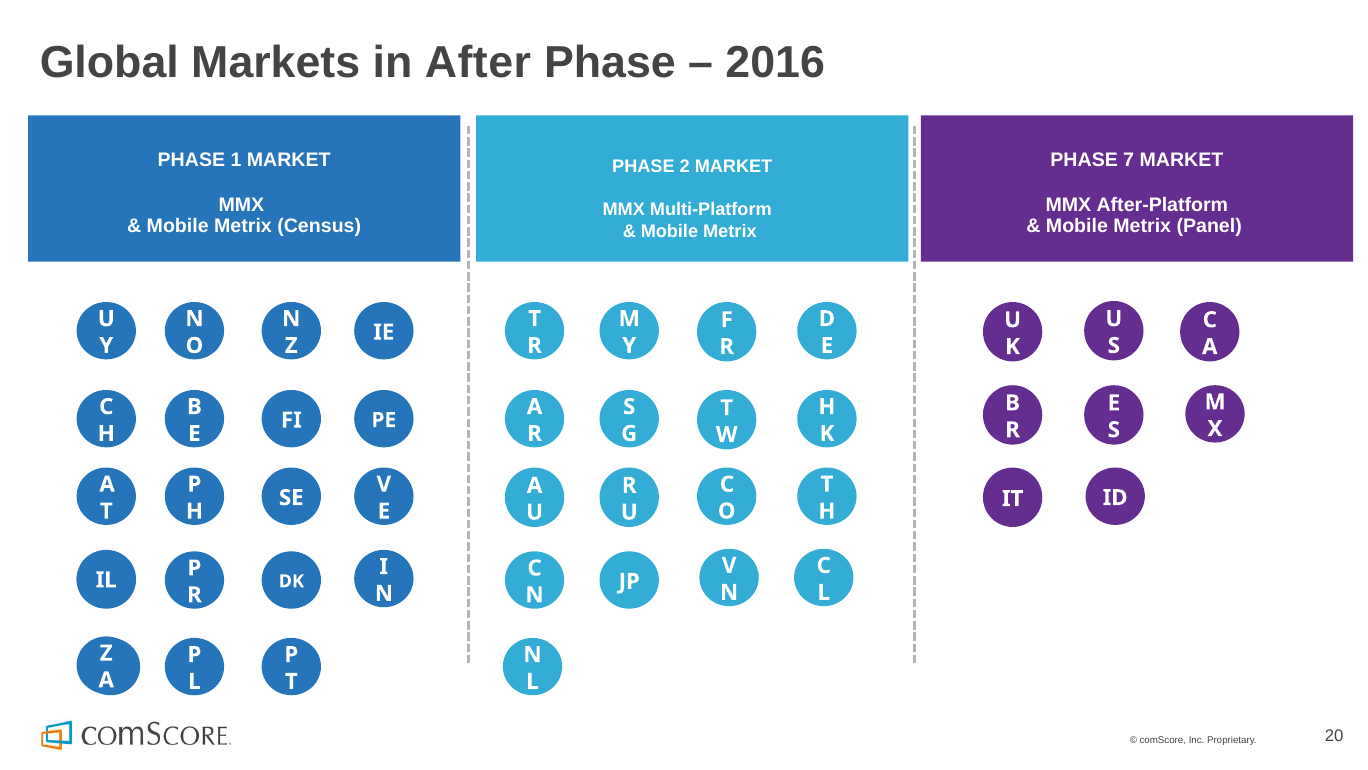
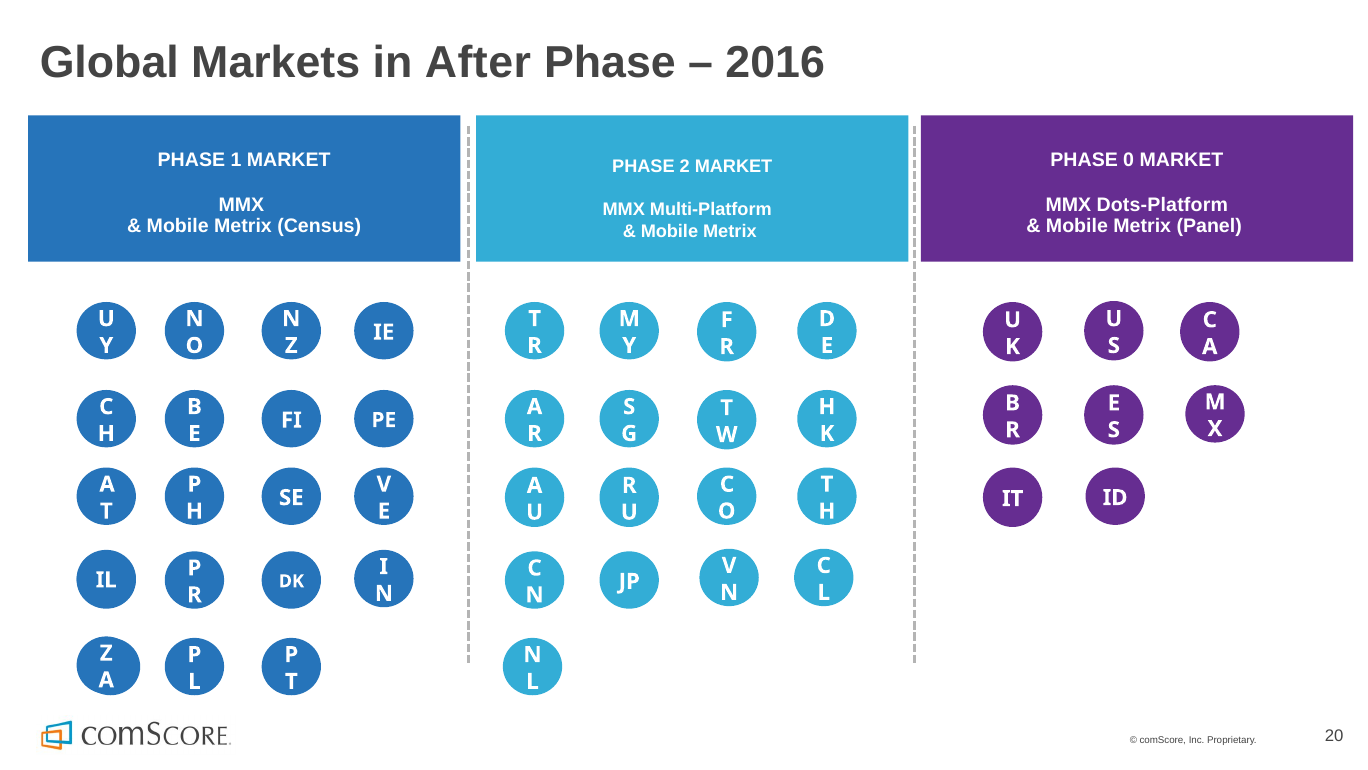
7: 7 -> 0
After-Platform: After-Platform -> Dots-Platform
